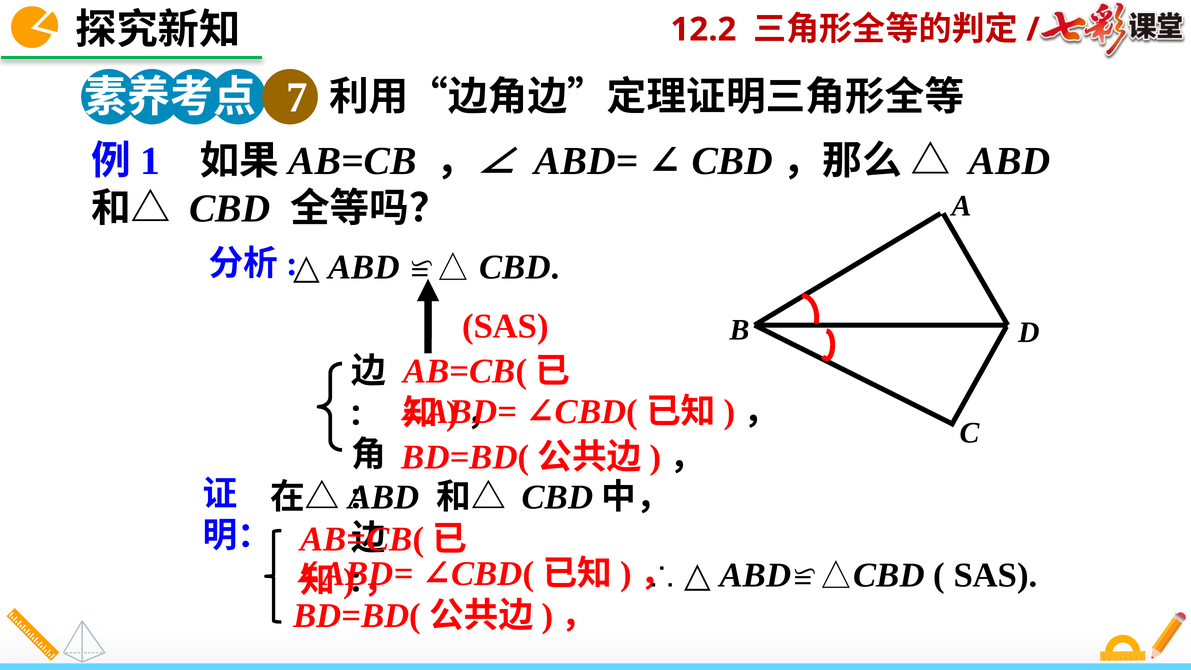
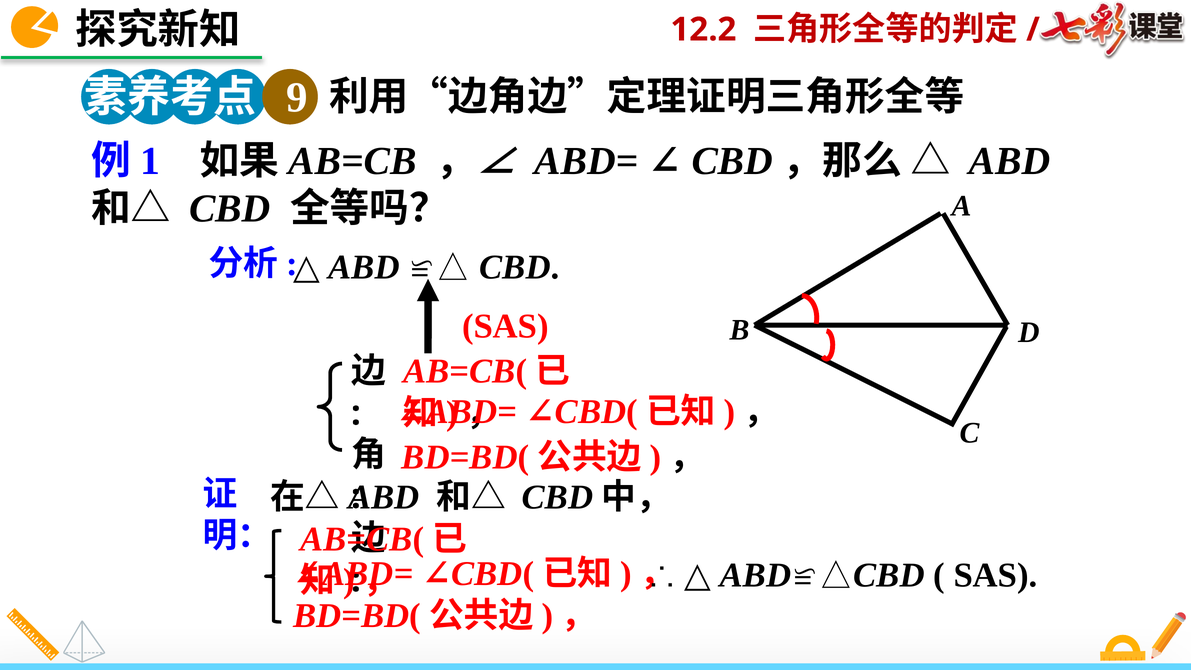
7: 7 -> 9
